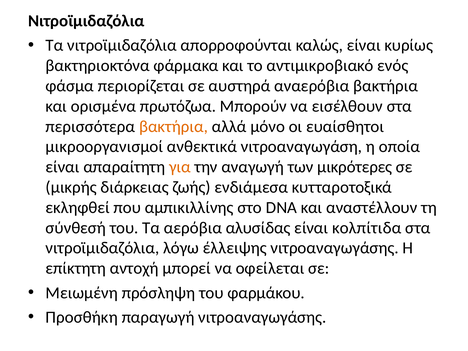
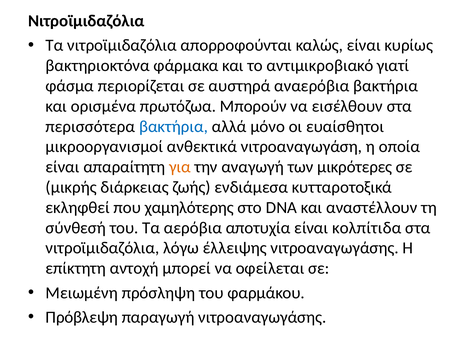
ενός: ενός -> γιατί
βακτήρια at (173, 126) colour: orange -> blue
αμπικιλλίνης: αμπικιλλίνης -> χαμηλότερης
αλυσίδας: αλυσίδας -> αποτυχία
Προσθήκη: Προσθήκη -> Πρόβλεψη
